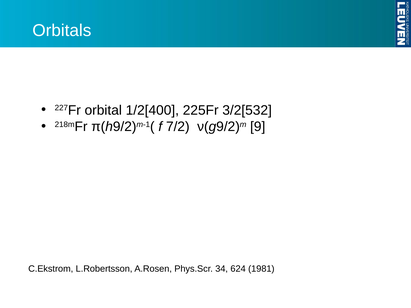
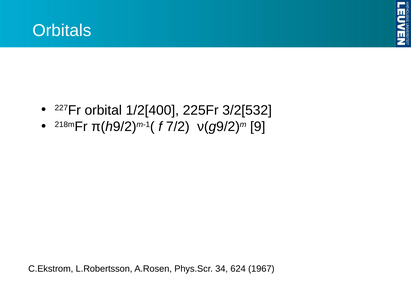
1981: 1981 -> 1967
